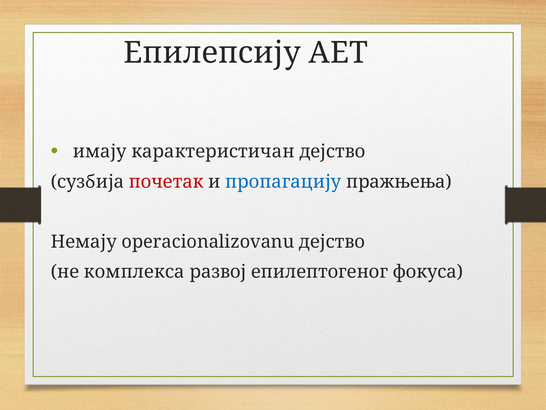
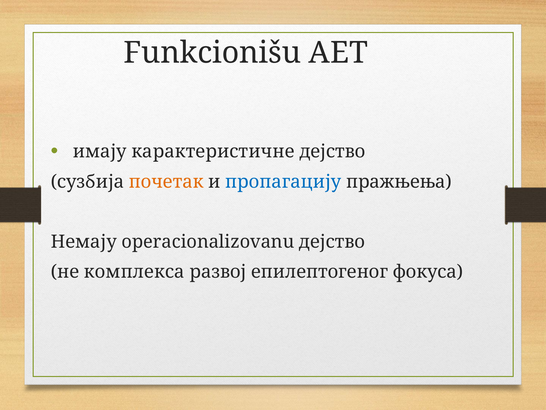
Епилепсију: Епилепсију -> Funkcionišu
карактеристичан: карактеристичан -> карактеристичне
почетак colour: red -> orange
